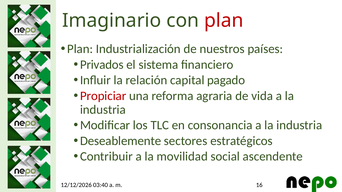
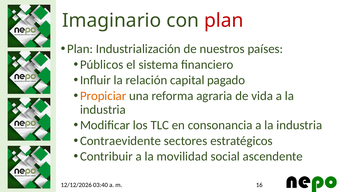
Privados: Privados -> Públicos
Propiciar colour: red -> orange
Deseablemente: Deseablemente -> Contraevidente
